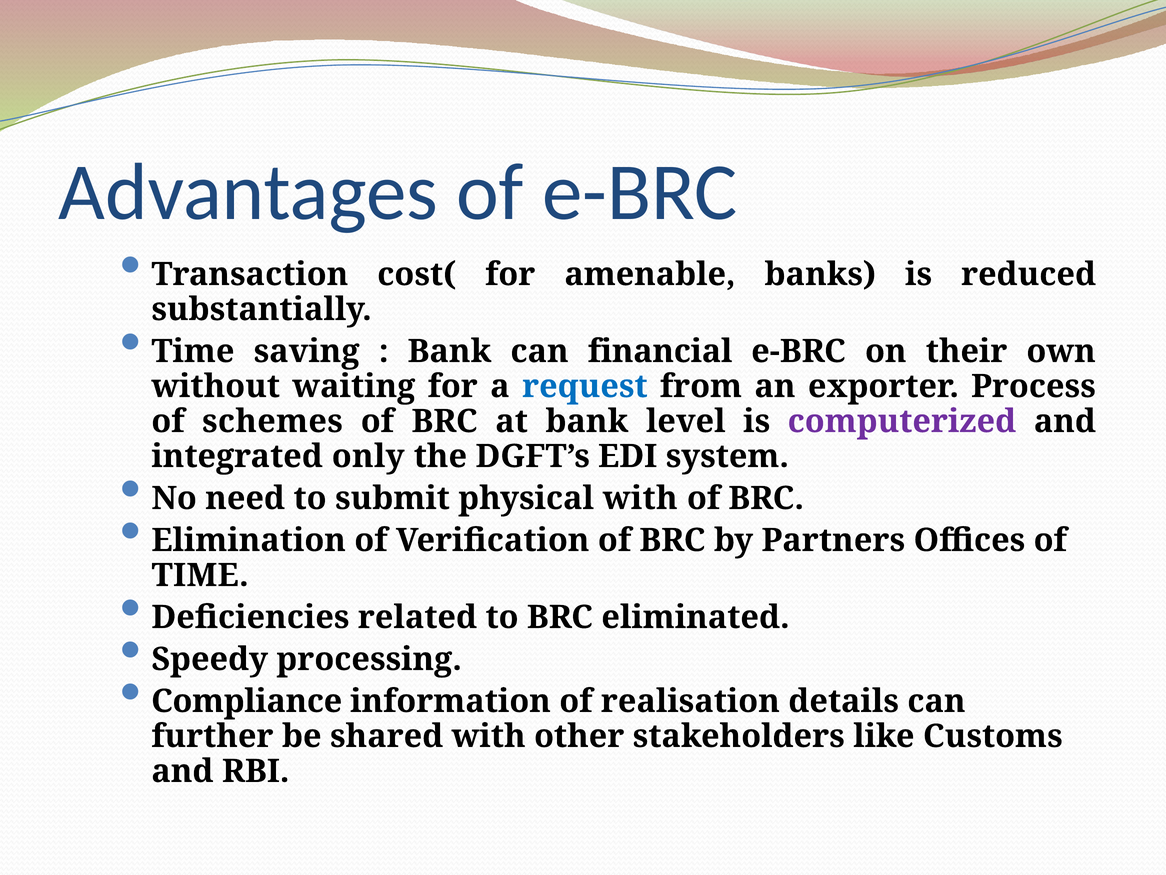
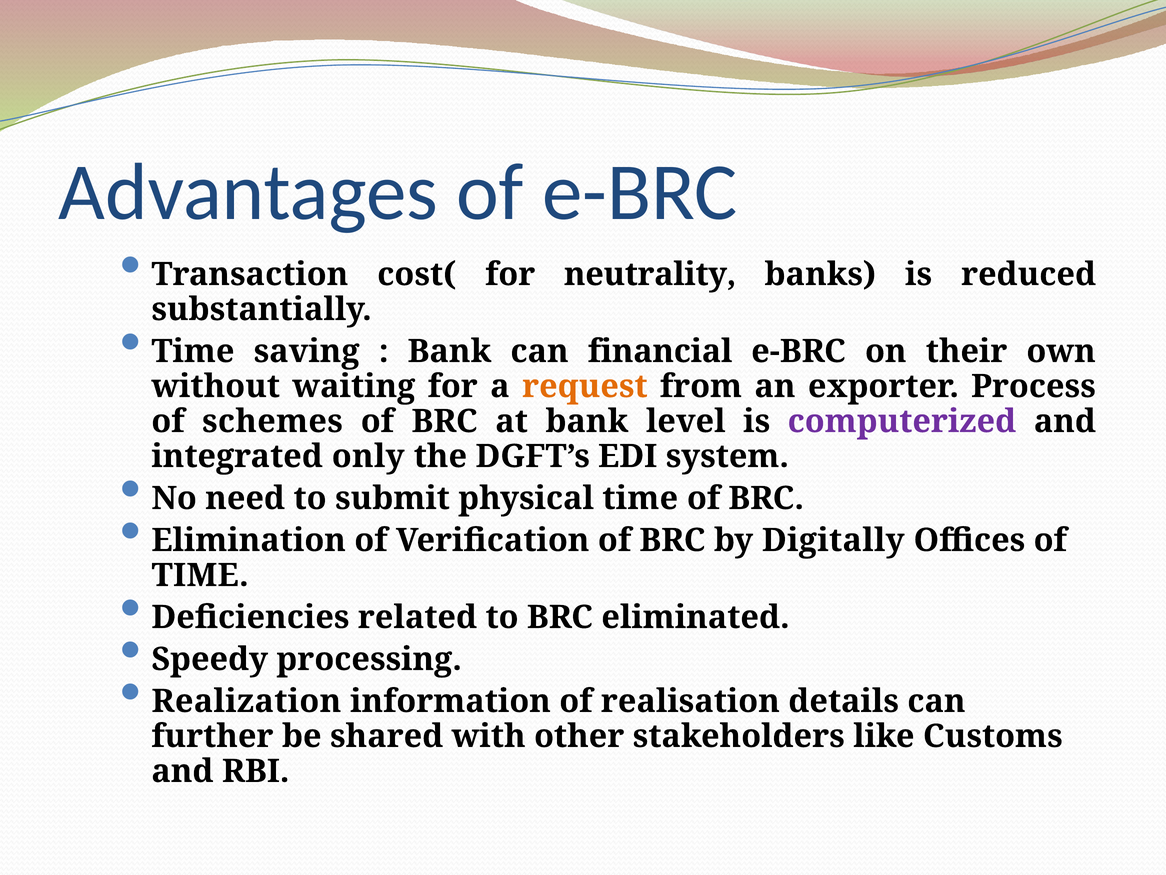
amenable: amenable -> neutrality
request colour: blue -> orange
physical with: with -> time
Partners: Partners -> Digitally
Compliance: Compliance -> Realization
